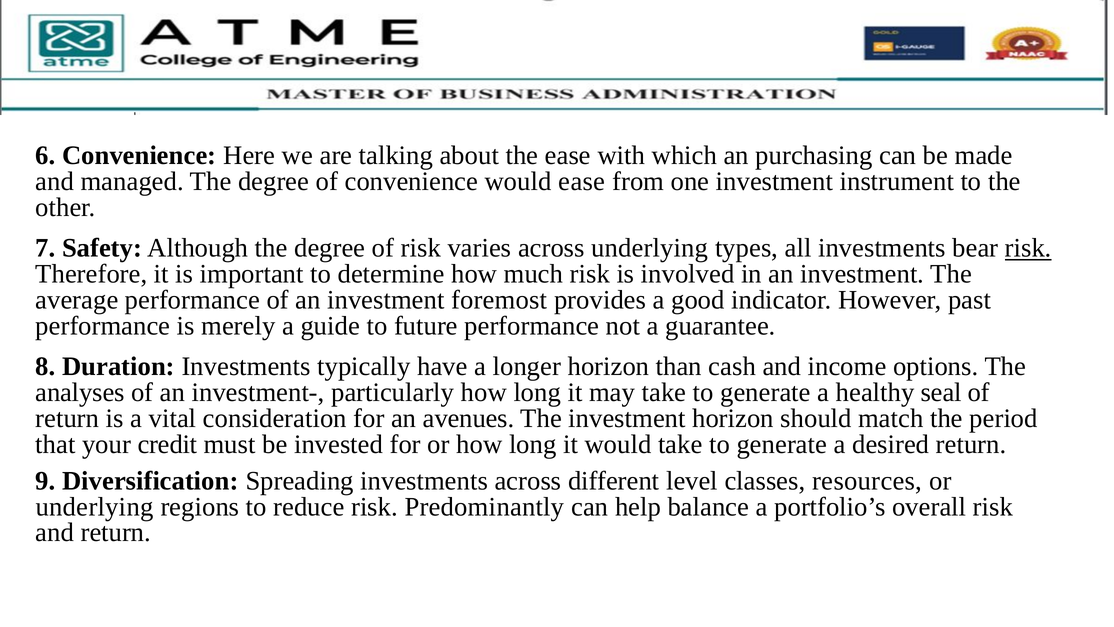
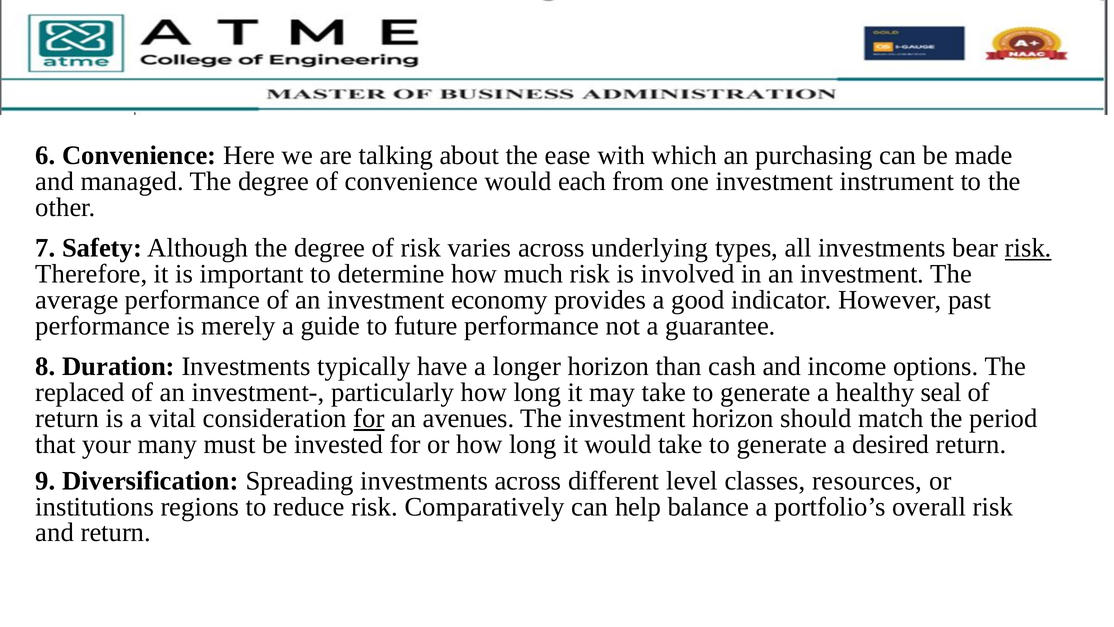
would ease: ease -> each
foremost: foremost -> economy
analyses: analyses -> replaced
for at (369, 418) underline: none -> present
credit: credit -> many
underlying at (95, 506): underlying -> institutions
Predominantly: Predominantly -> Comparatively
